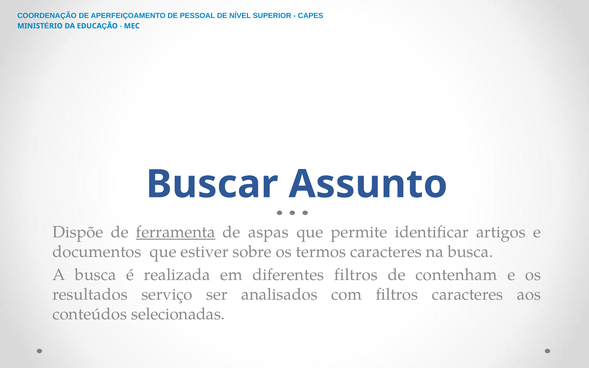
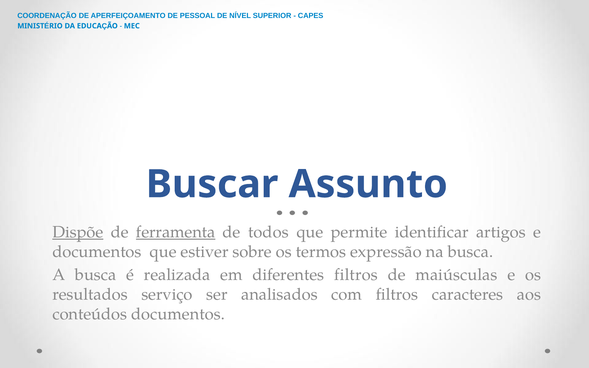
Dispõe underline: none -> present
aspas: aspas -> todos
termos caracteres: caracteres -> expressão
contenham: contenham -> maiúsculas
conteúdos selecionadas: selecionadas -> documentos
